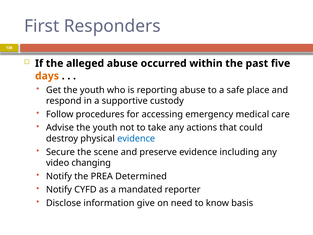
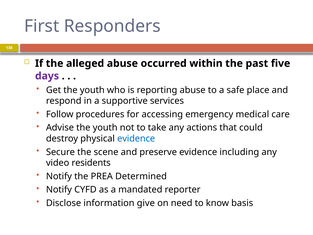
days colour: orange -> purple
custody: custody -> services
changing: changing -> residents
